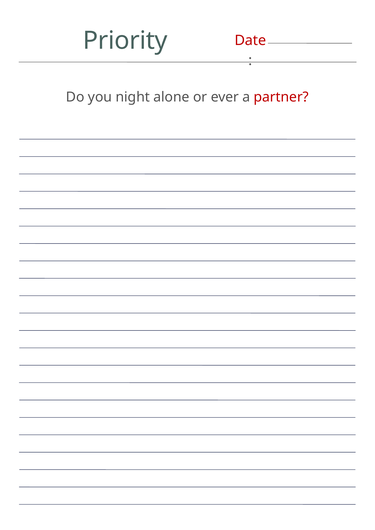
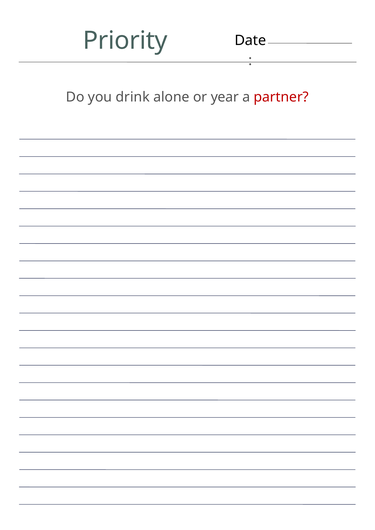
Date colour: red -> black
night: night -> drink
ever: ever -> year
